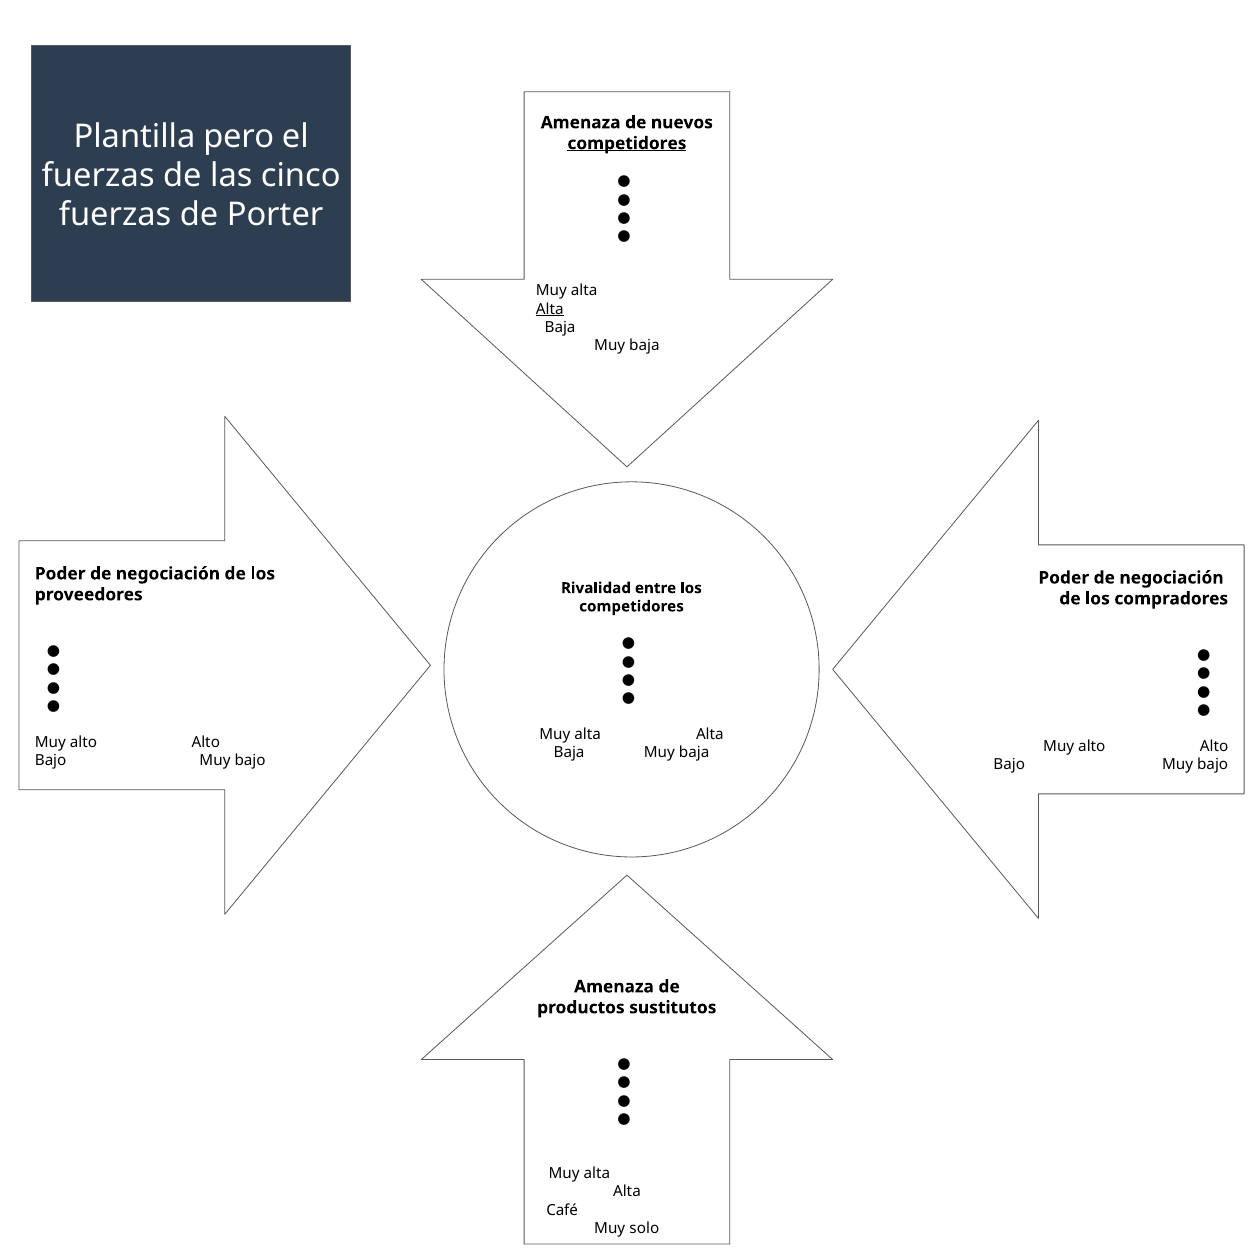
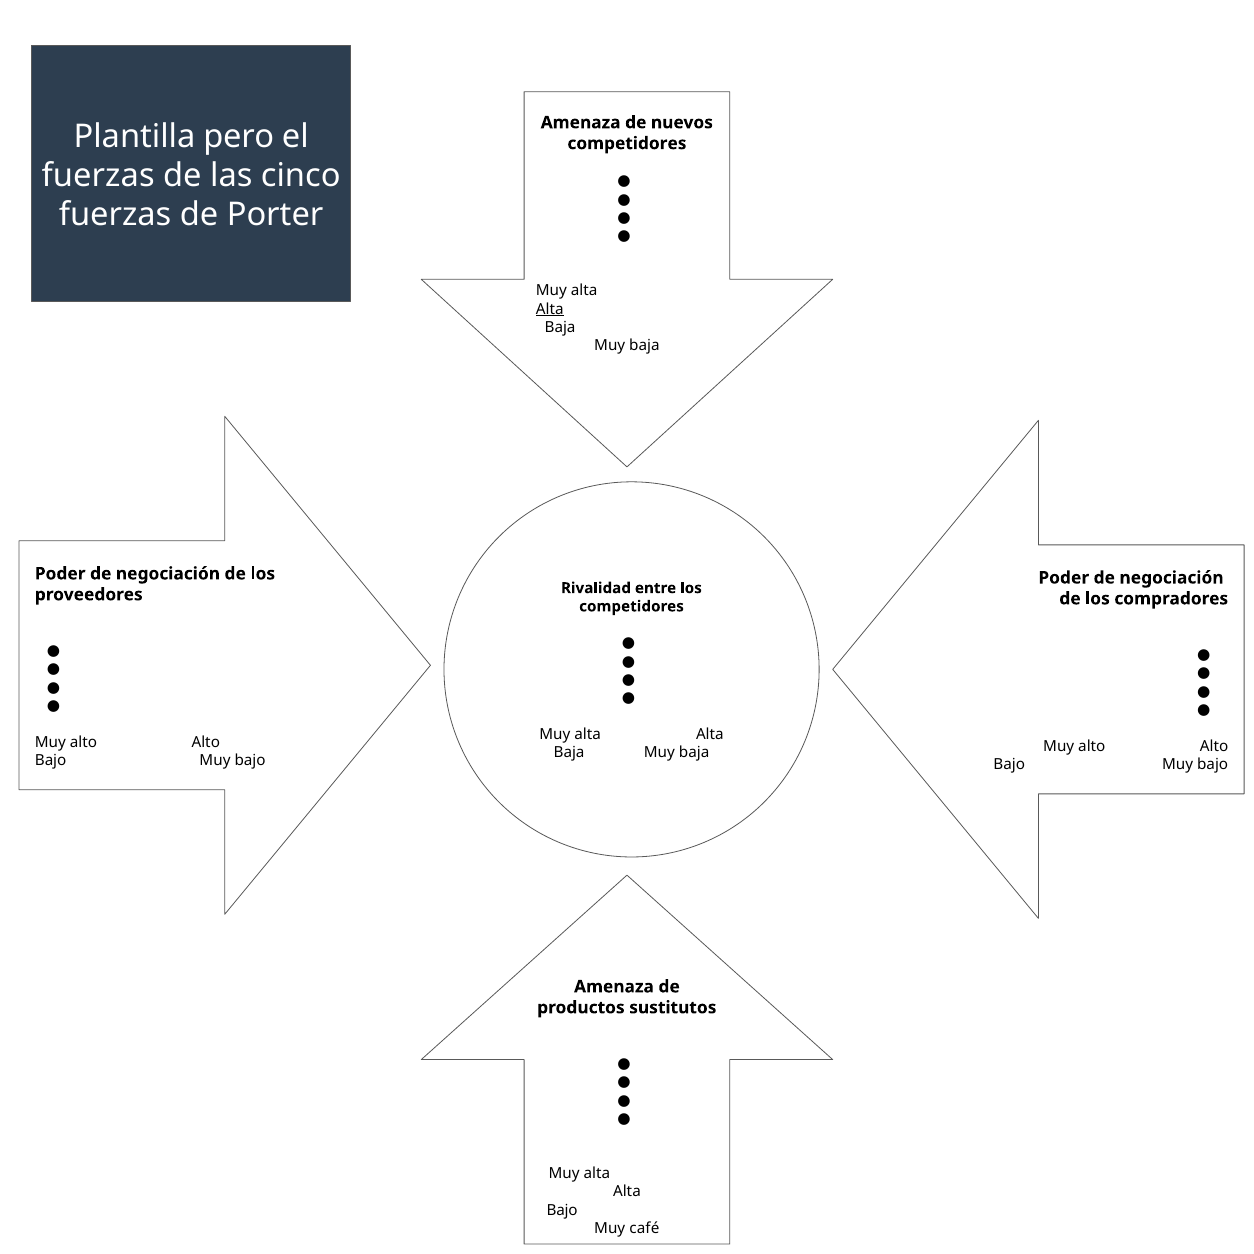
competidores at (627, 143) underline: present -> none
Café at (562, 1210): Café -> Bajo
solo: solo -> café
